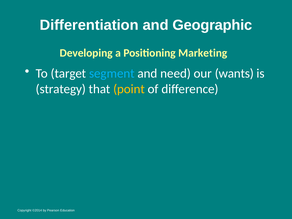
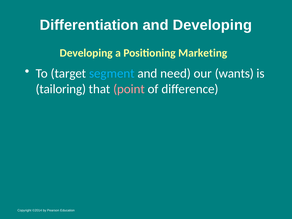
and Geographic: Geographic -> Developing
strategy: strategy -> tailoring
point colour: yellow -> pink
